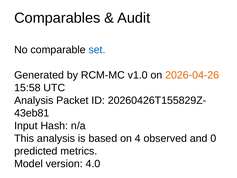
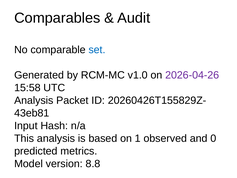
2026-04-26 colour: orange -> purple
4: 4 -> 1
4.0: 4.0 -> 8.8
